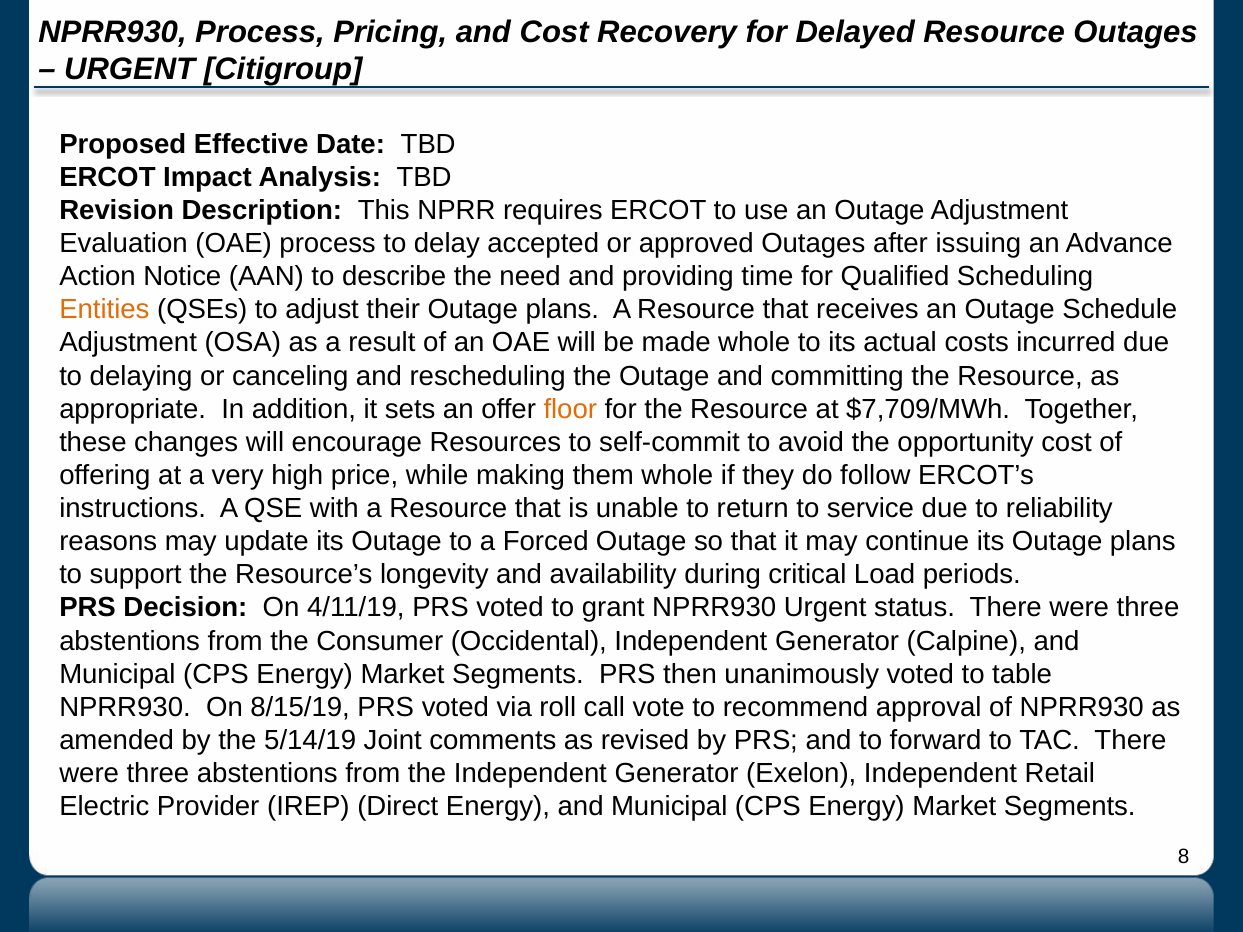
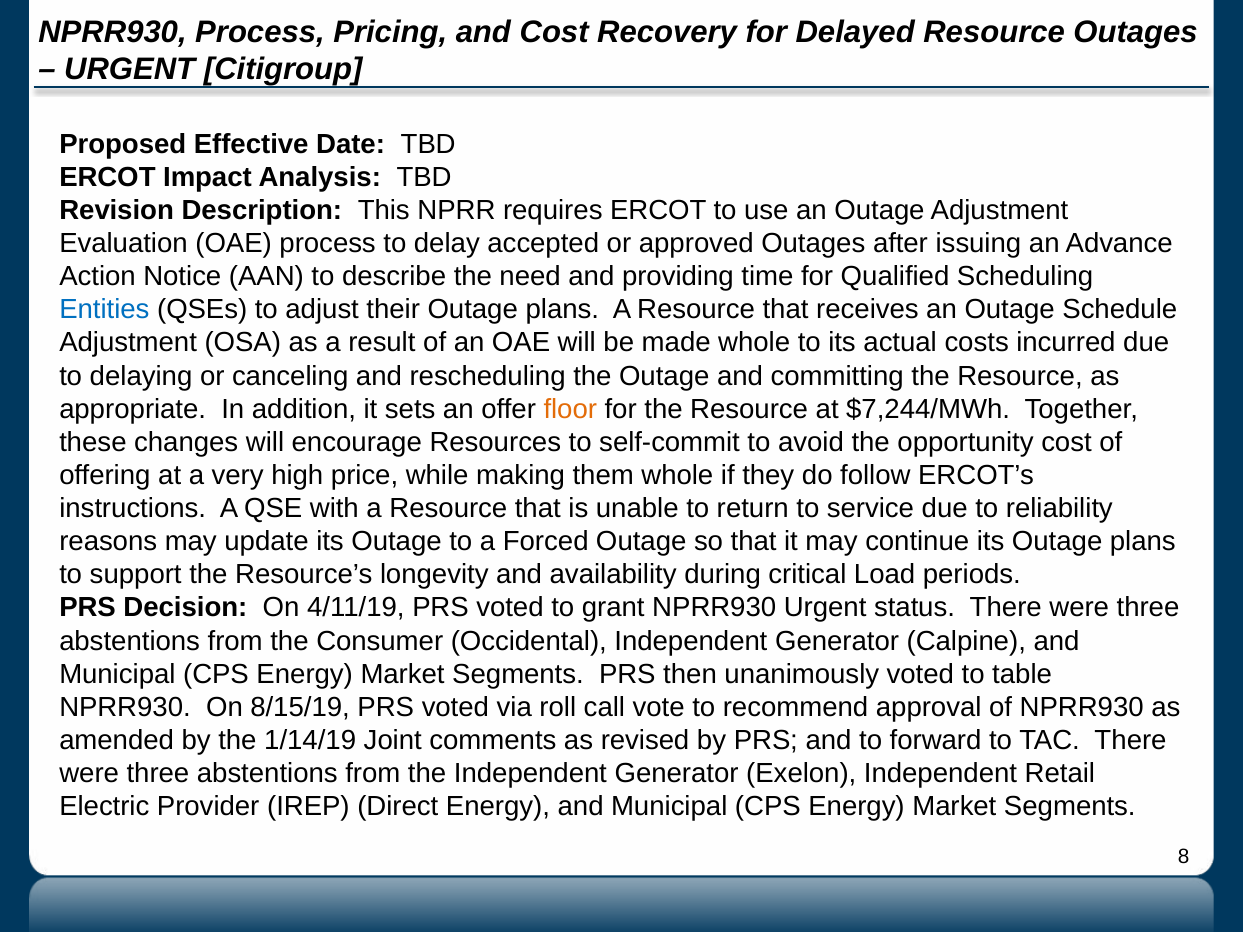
Entities colour: orange -> blue
$7,709/MWh: $7,709/MWh -> $7,244/MWh
5/14/19: 5/14/19 -> 1/14/19
